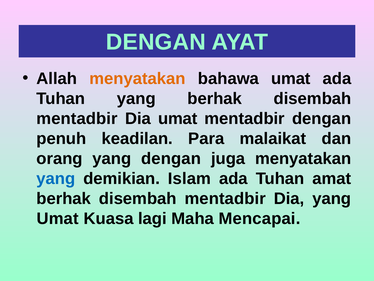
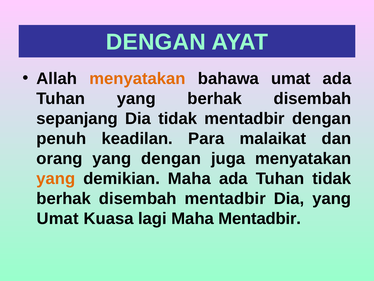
mentadbir at (77, 118): mentadbir -> sepanjang
Dia umat: umat -> tidak
yang at (56, 178) colour: blue -> orange
demikian Islam: Islam -> Maha
Tuhan amat: amat -> tidak
Maha Mencapai: Mencapai -> Mentadbir
